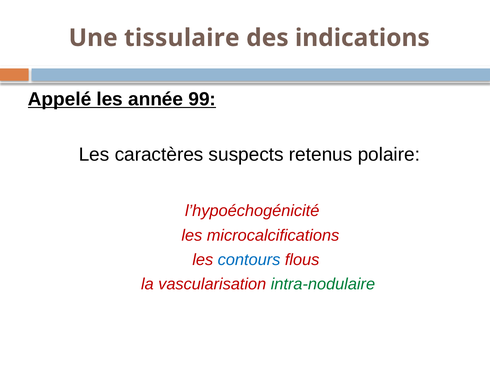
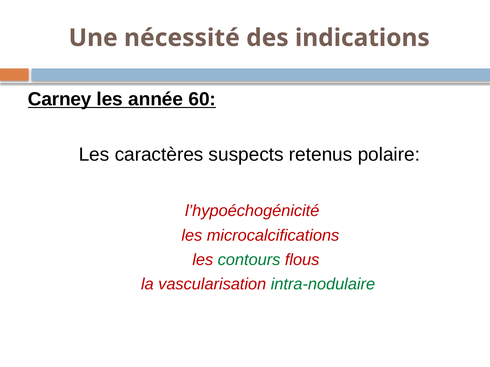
tissulaire: tissulaire -> nécessité
Appelé: Appelé -> Carney
99: 99 -> 60
contours colour: blue -> green
